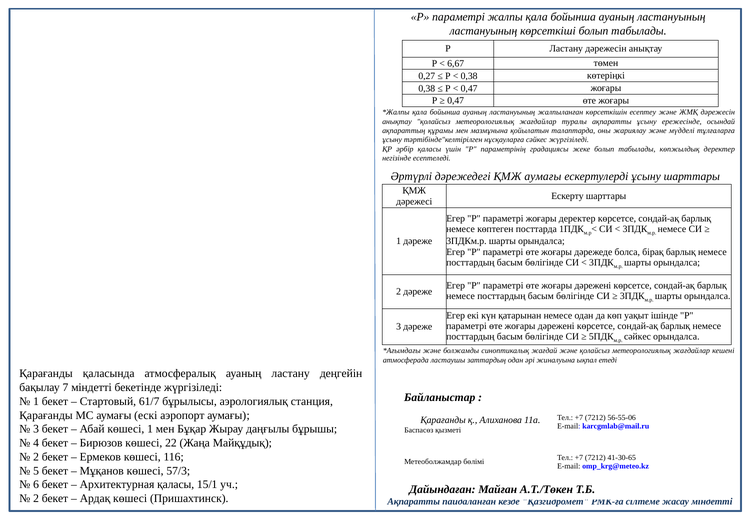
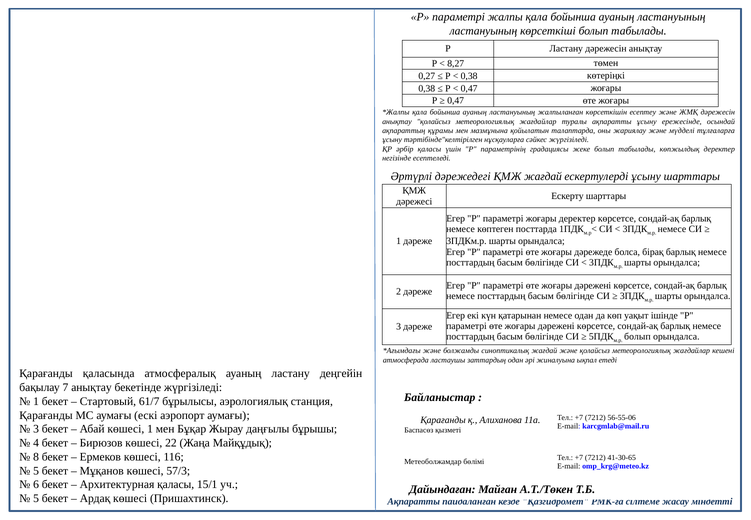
6,67: 6,67 -> 8,27
ҚМЖ аумағы: аумағы -> жағдай
сәйкес at (637, 337): сәйкес -> болып
7 міндетті: міндетті -> анықтау
2 at (36, 457): 2 -> 8
2 at (36, 498): 2 -> 5
